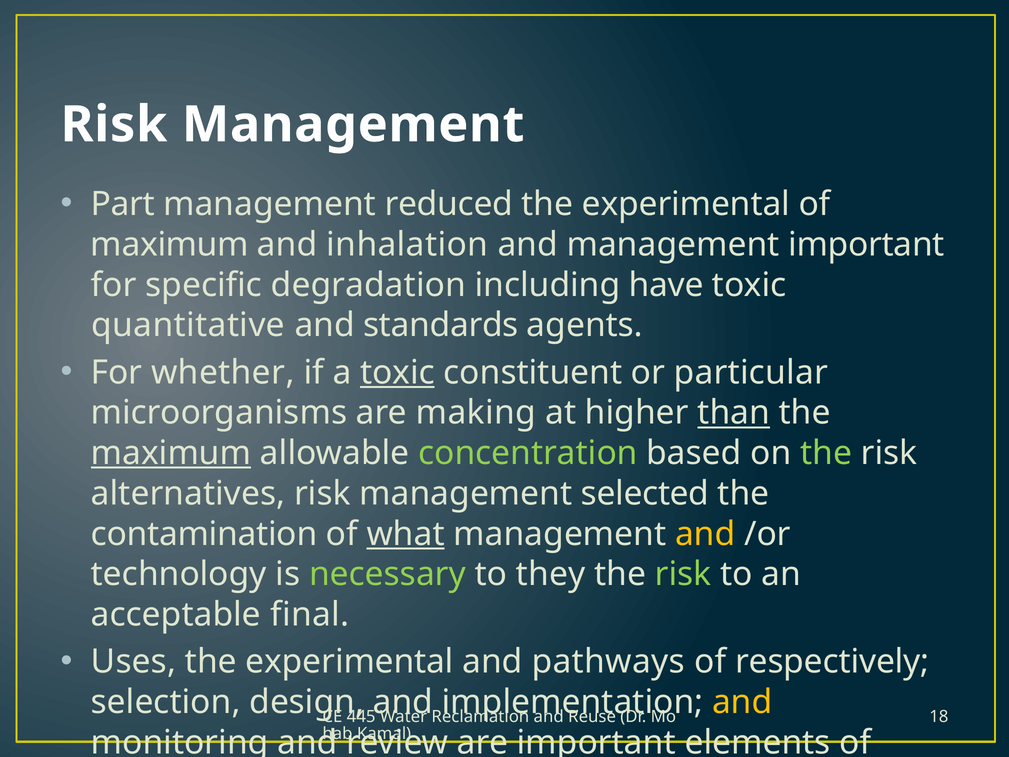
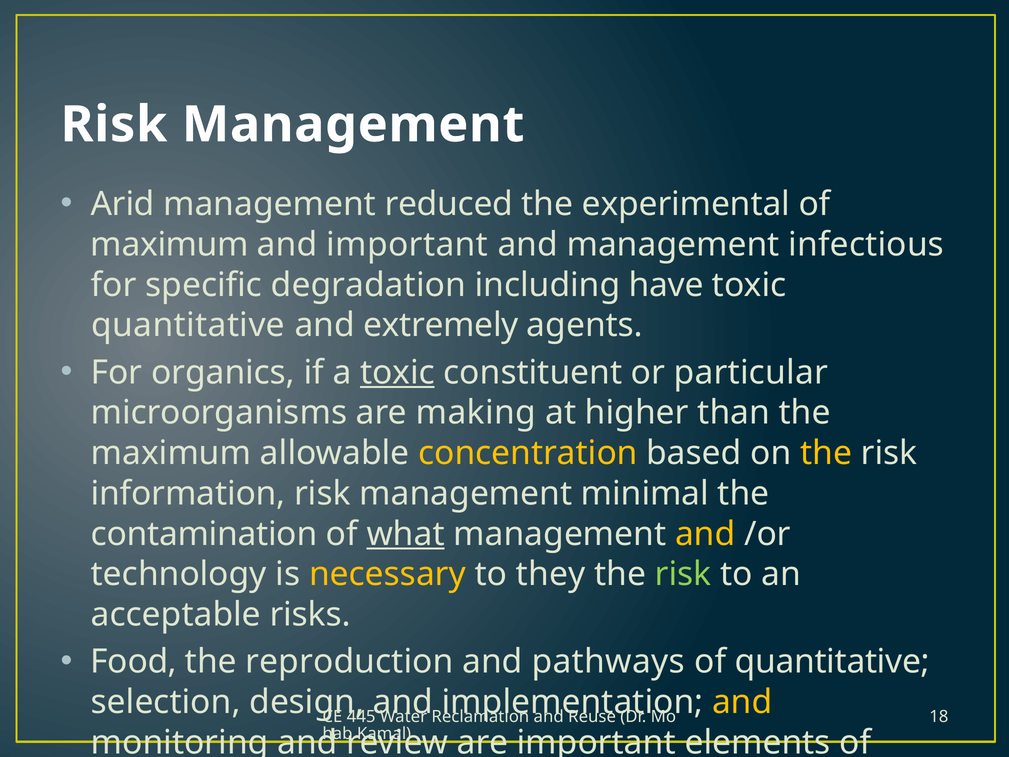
Part: Part -> Arid
and inhalation: inhalation -> important
management important: important -> infectious
standards: standards -> extremely
whether: whether -> organics
than underline: present -> none
maximum at (171, 453) underline: present -> none
concentration colour: light green -> yellow
the at (826, 453) colour: light green -> yellow
alternatives: alternatives -> information
selected: selected -> minimal
necessary colour: light green -> yellow
final: final -> risks
Uses: Uses -> Food
experimental at (350, 662): experimental -> reproduction
of respectively: respectively -> quantitative
